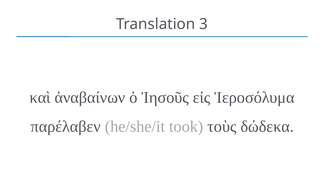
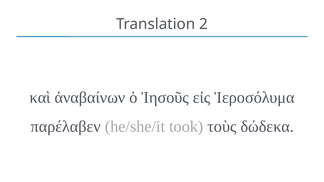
3: 3 -> 2
